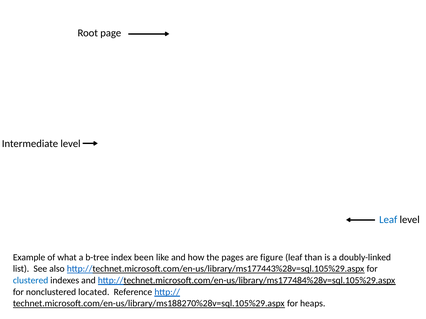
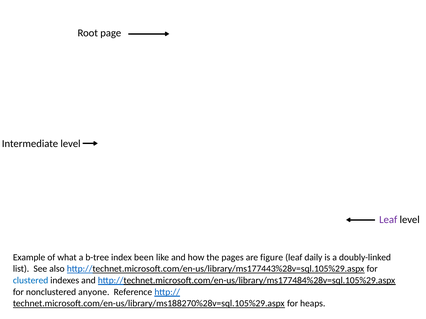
Leaf at (388, 220) colour: blue -> purple
than: than -> daily
located: located -> anyone
